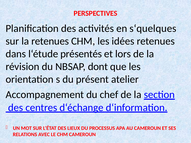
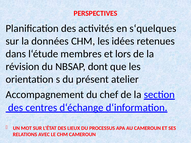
la retenues: retenues -> données
présentés: présentés -> membres
